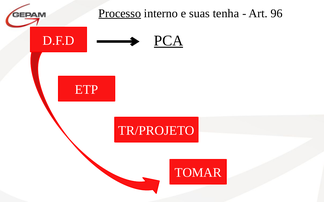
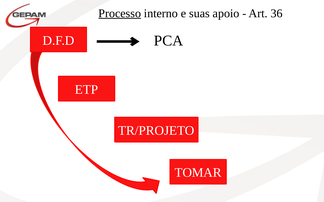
tenha: tenha -> apoio
96: 96 -> 36
PCA underline: present -> none
